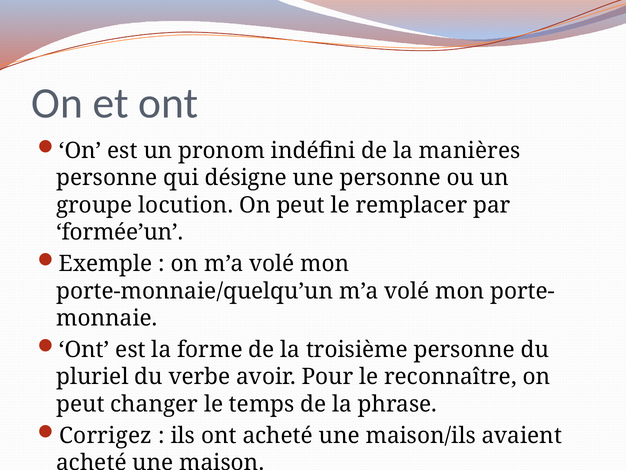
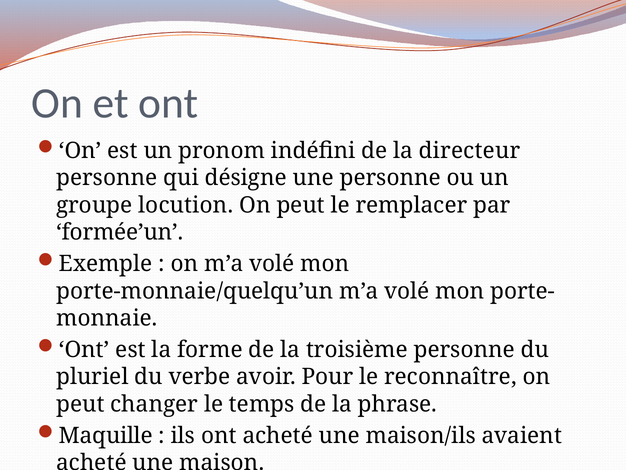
manières: manières -> directeur
Corrigez: Corrigez -> Maquille
